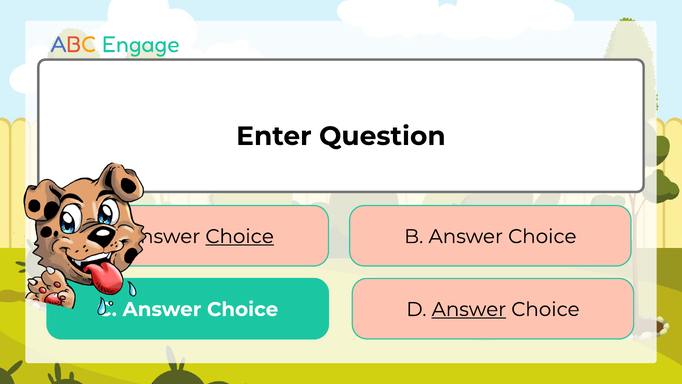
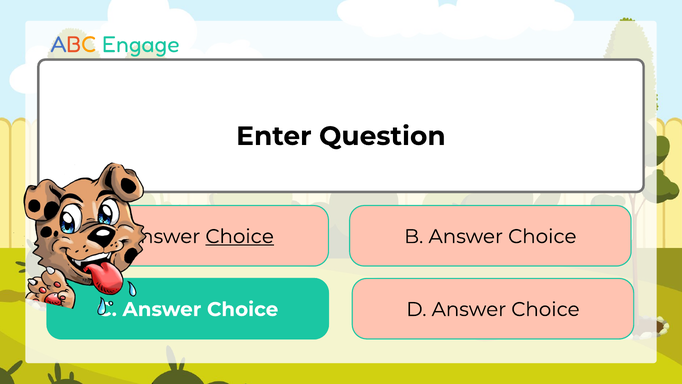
Answer at (469, 309) underline: present -> none
